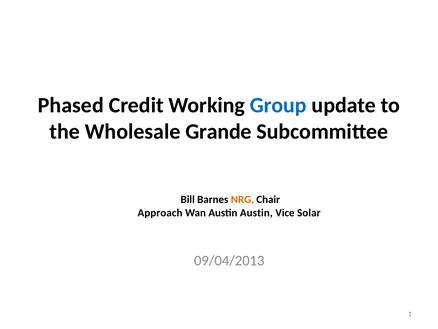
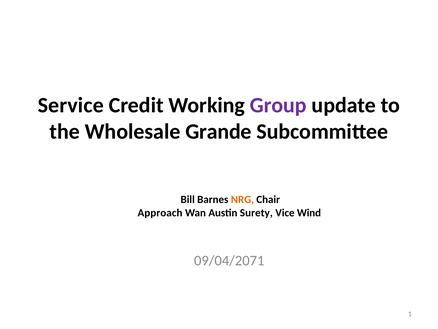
Phased: Phased -> Service
Group colour: blue -> purple
Austin Austin: Austin -> Surety
Solar: Solar -> Wind
09/04/2013: 09/04/2013 -> 09/04/2071
